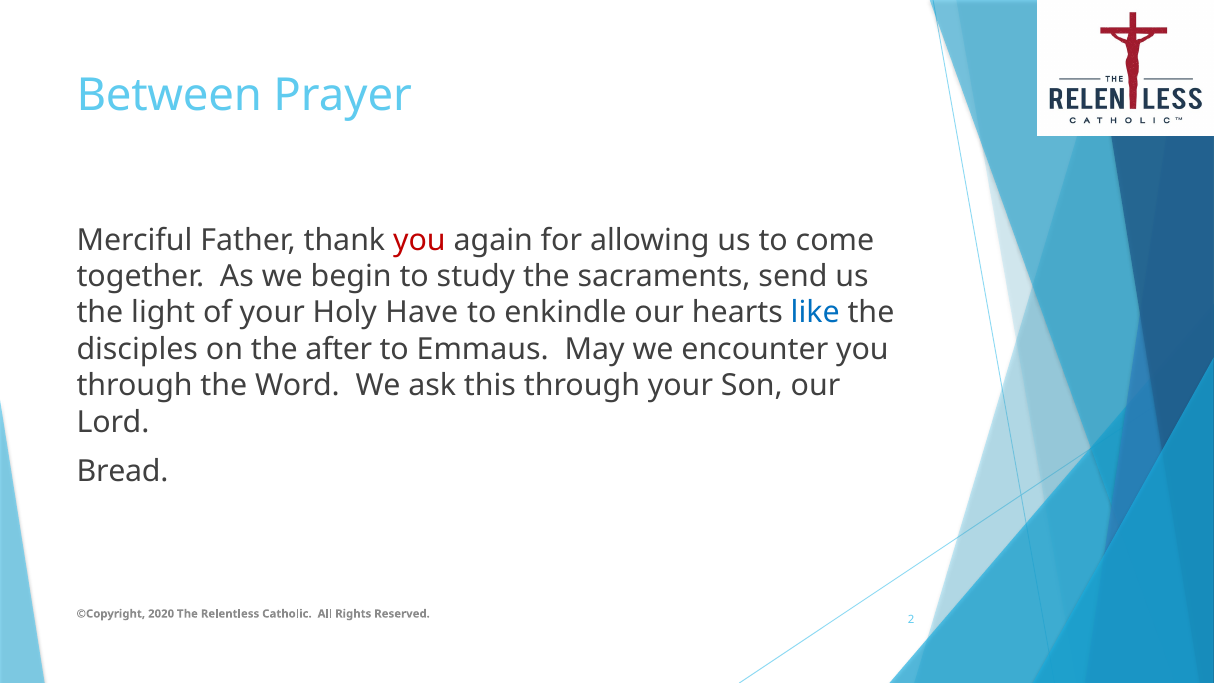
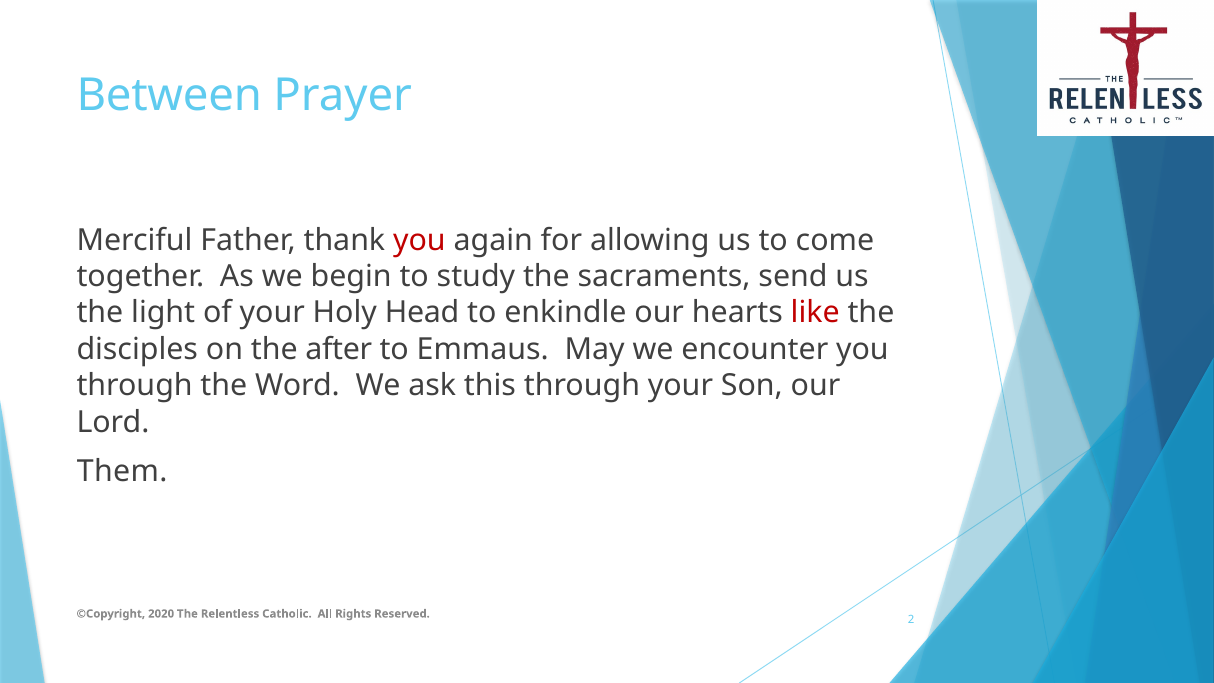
Have: Have -> Head
like colour: blue -> red
Bread: Bread -> Them
